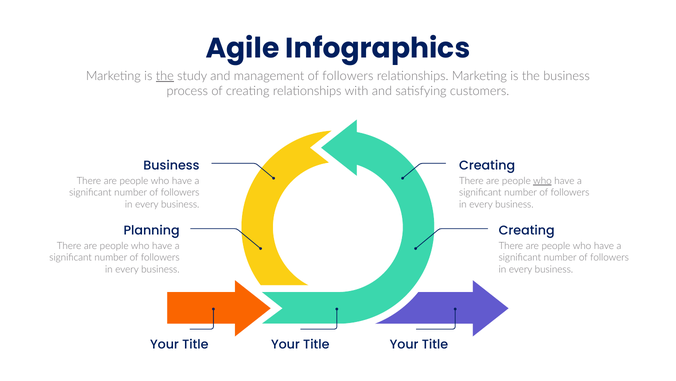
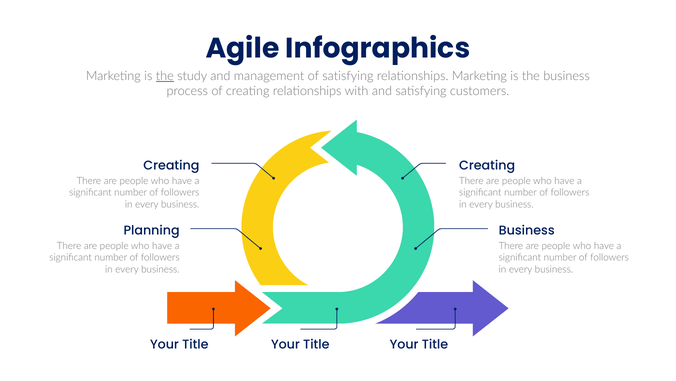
management of followers: followers -> satisfying
Business at (171, 165): Business -> Creating
who at (542, 180) underline: present -> none
Creating at (527, 230): Creating -> Business
